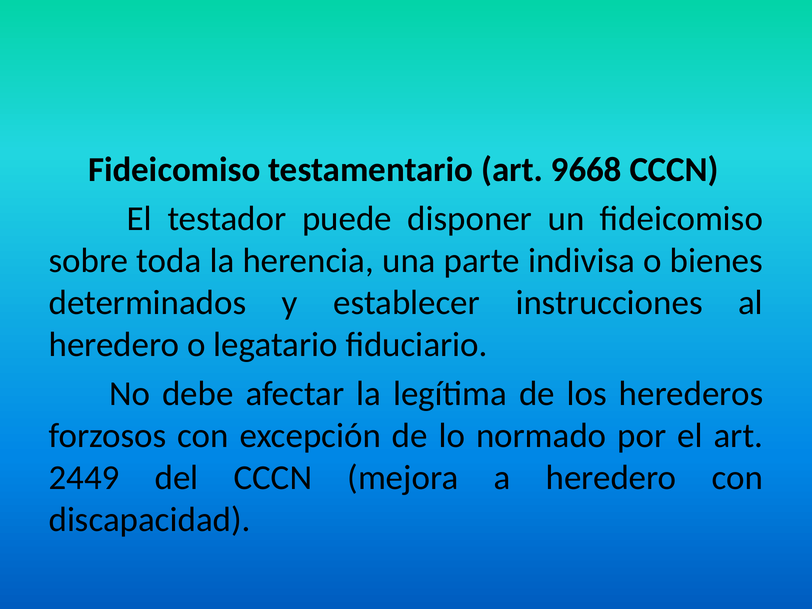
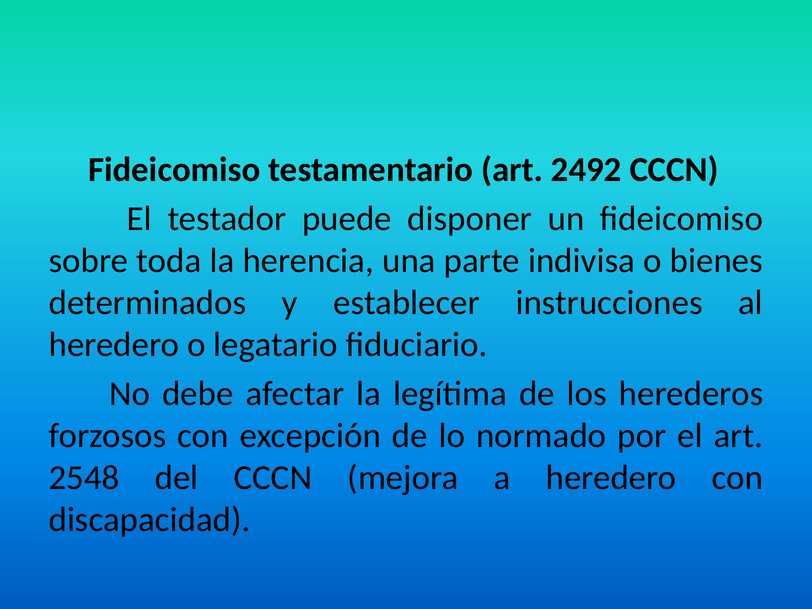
9668: 9668 -> 2492
2449: 2449 -> 2548
